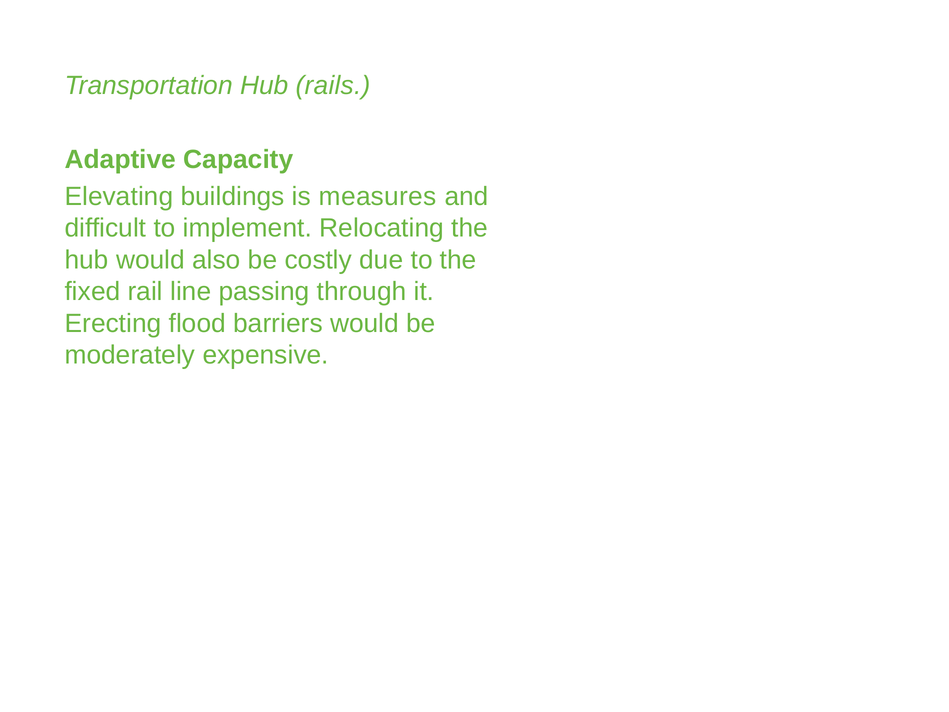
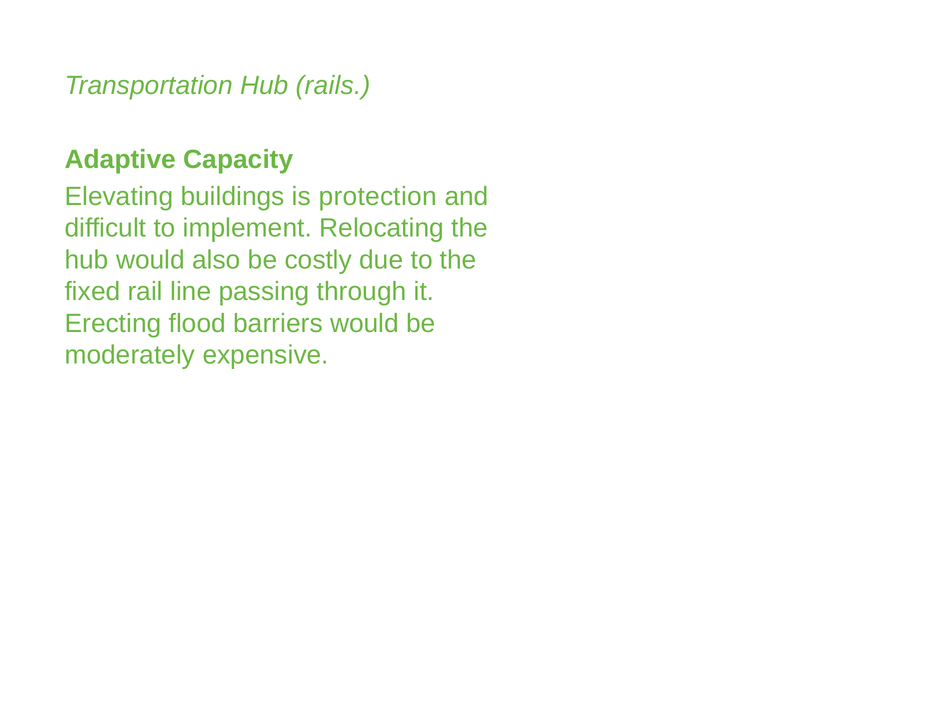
measures: measures -> protection
